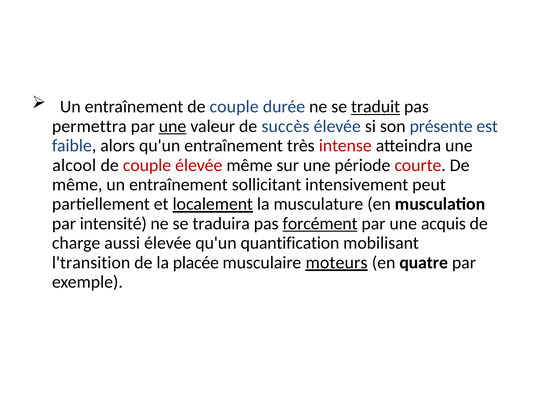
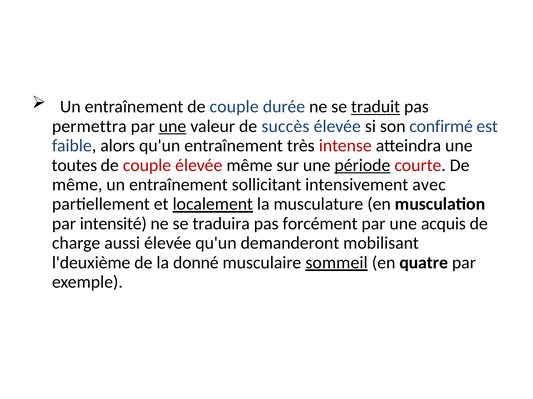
présente: présente -> confirmé
alcool: alcool -> toutes
période underline: none -> present
peut: peut -> avec
forcément underline: present -> none
quantification: quantification -> demanderont
l'transition: l'transition -> l'deuxième
placée: placée -> donné
moteurs: moteurs -> sommeil
